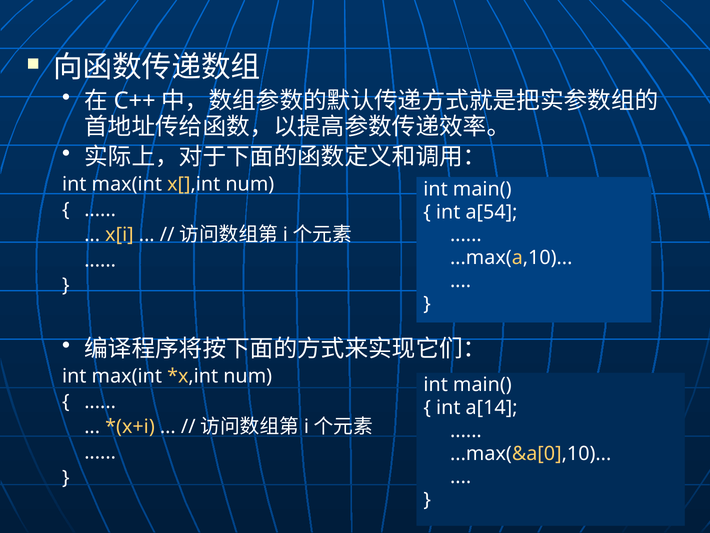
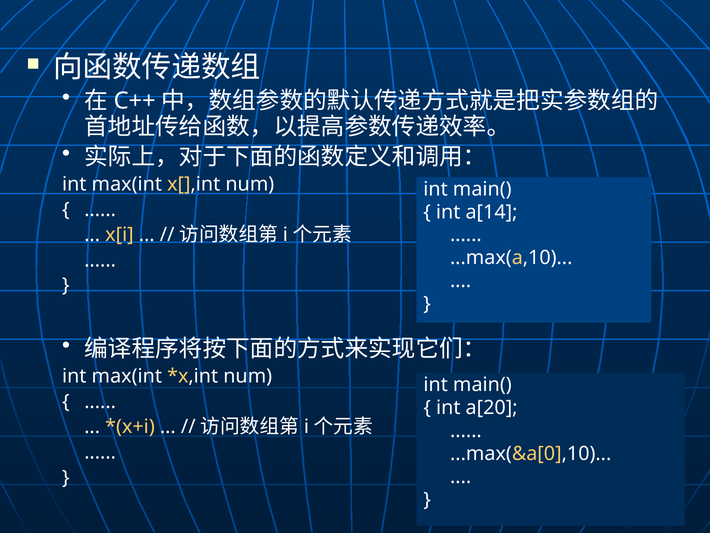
a[54: a[54 -> a[14
a[14: a[14 -> a[20
